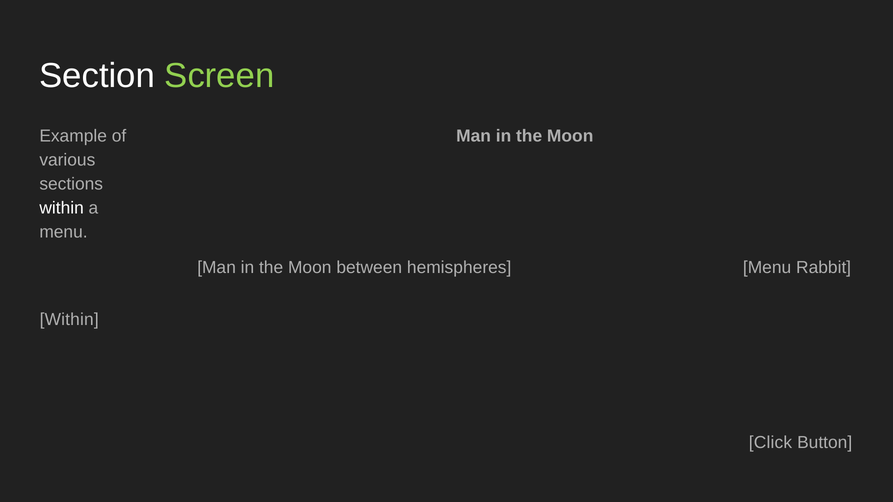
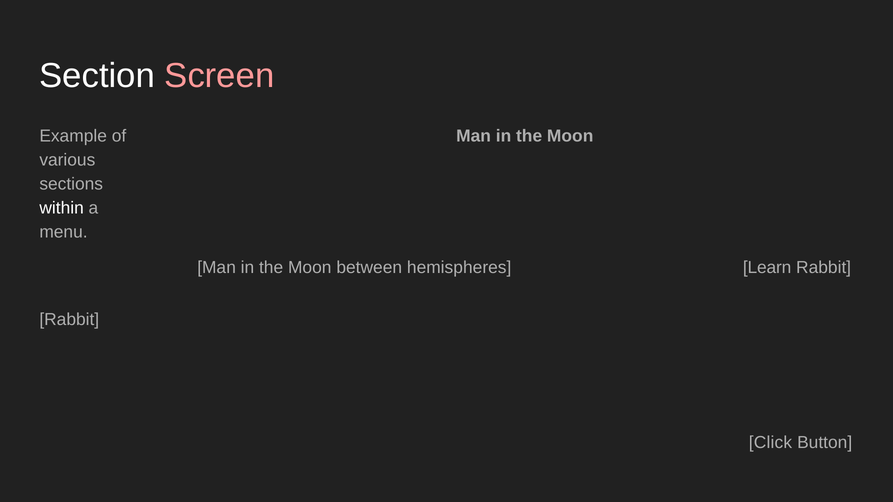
Screen colour: light green -> pink
hemispheres Menu: Menu -> Learn
Within at (69, 320): Within -> Rabbit
